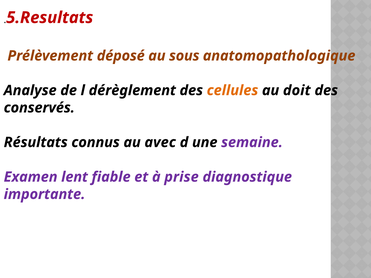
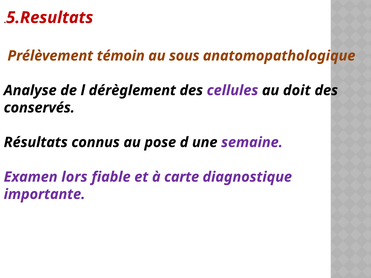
déposé: déposé -> témoin
cellules colour: orange -> purple
avec: avec -> pose
lent: lent -> lors
prise: prise -> carte
